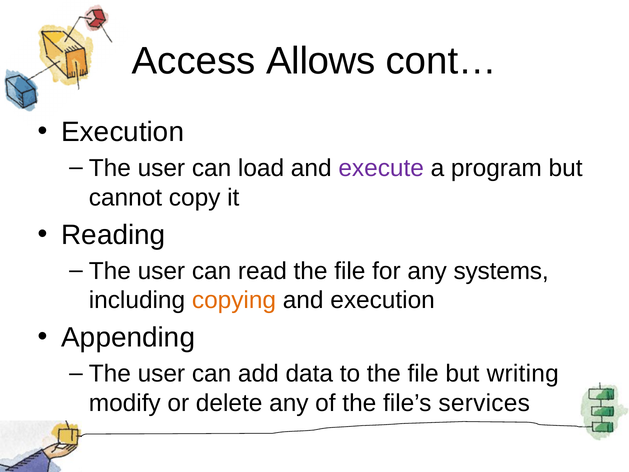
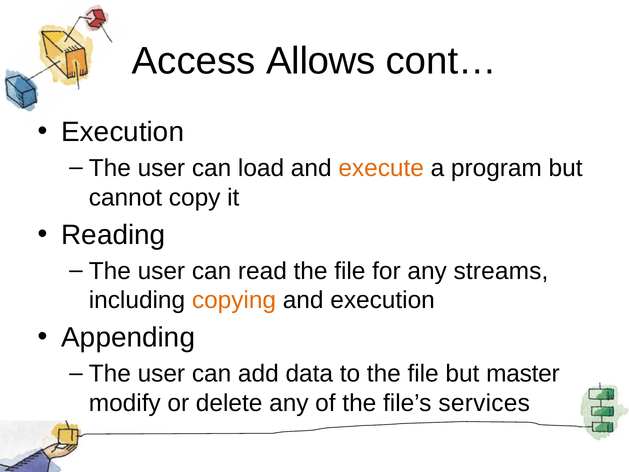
execute colour: purple -> orange
systems: systems -> streams
writing: writing -> master
